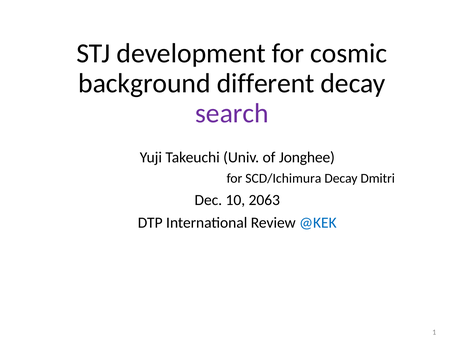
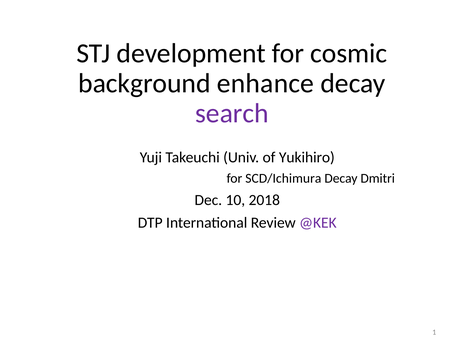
different: different -> enhance
Jonghee: Jonghee -> Yukihiro
2063: 2063 -> 2018
@KEK colour: blue -> purple
